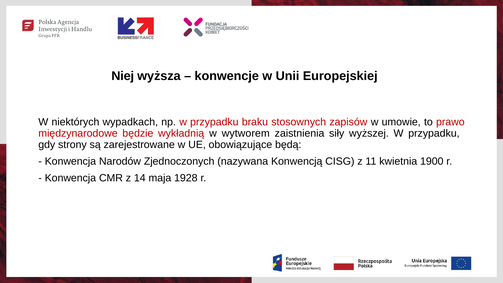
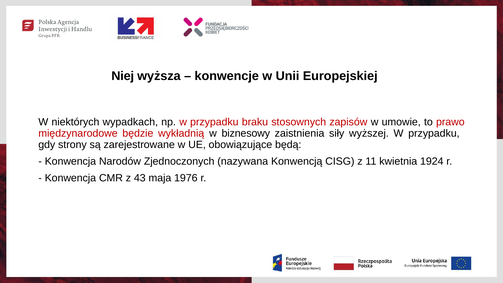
wytworem: wytworem -> biznesowy
1900: 1900 -> 1924
14: 14 -> 43
1928: 1928 -> 1976
